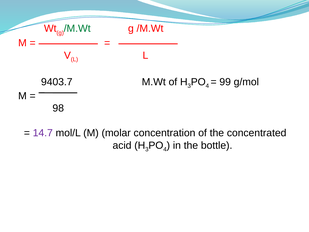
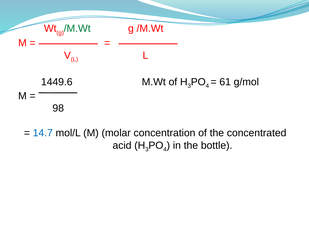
9403.7: 9403.7 -> 1449.6
99: 99 -> 61
14.7 colour: purple -> blue
